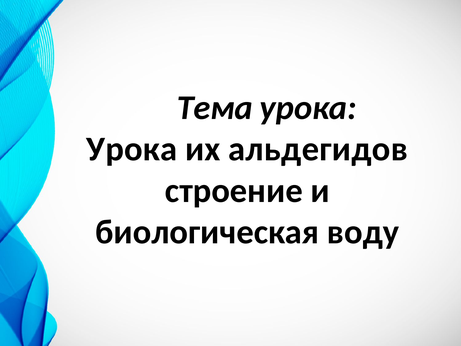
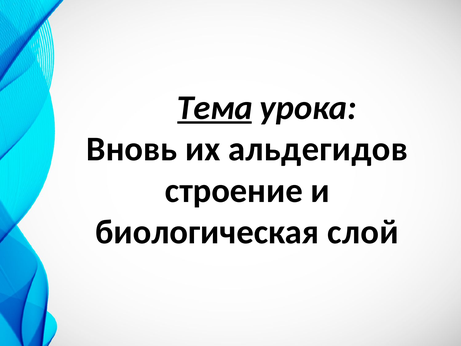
Тема underline: none -> present
Урока at (132, 149): Урока -> Вновь
воду: воду -> слой
